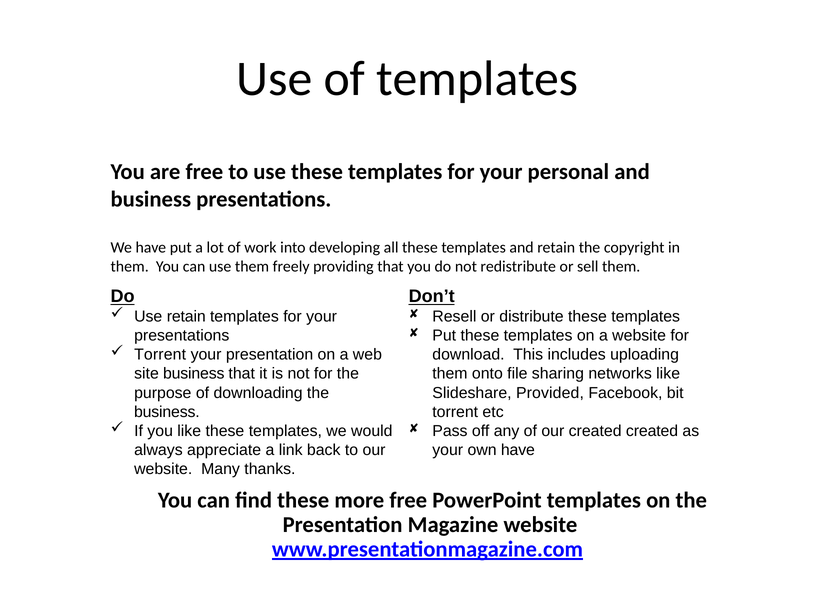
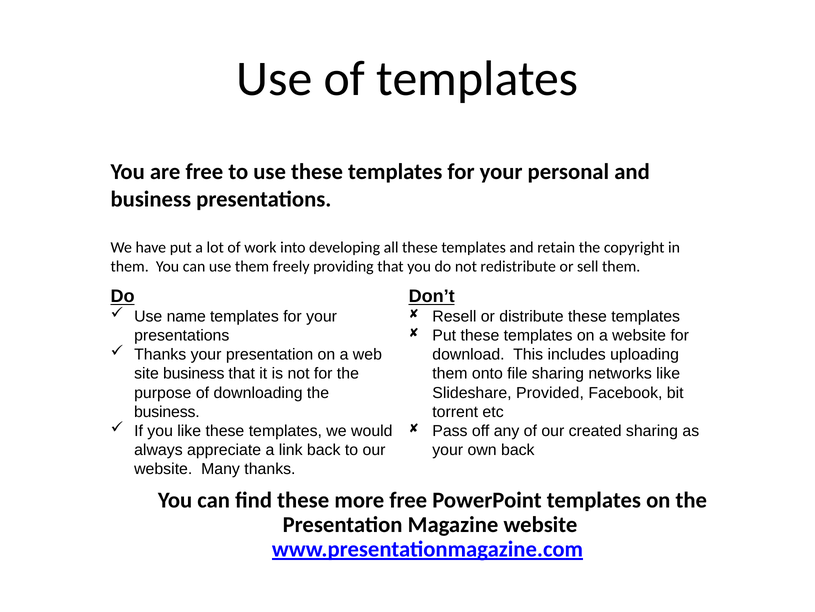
Use retain: retain -> name
Torrent at (160, 354): Torrent -> Thanks
created created: created -> sharing
own have: have -> back
